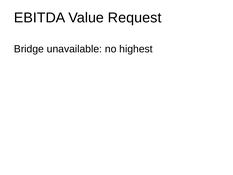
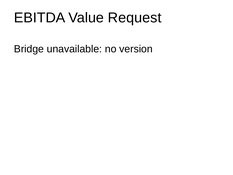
highest: highest -> version
